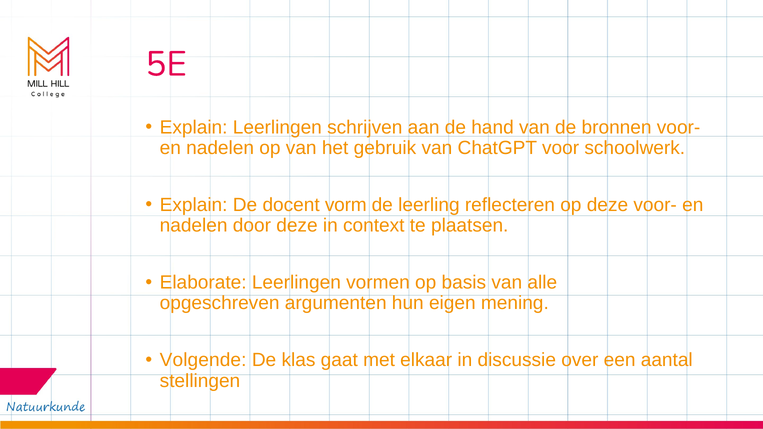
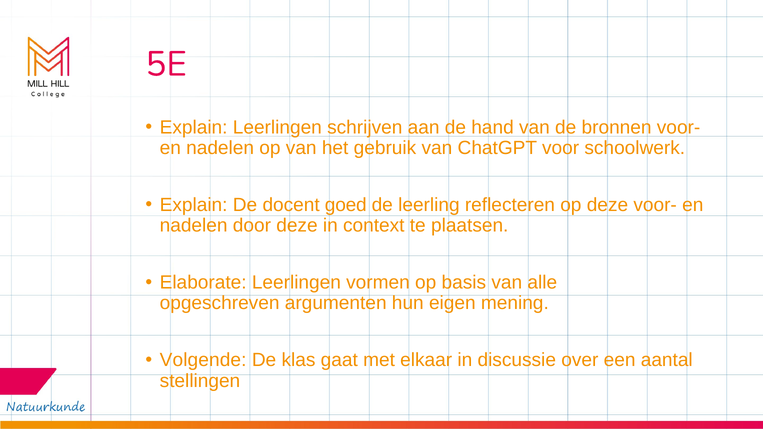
vorm: vorm -> goed
